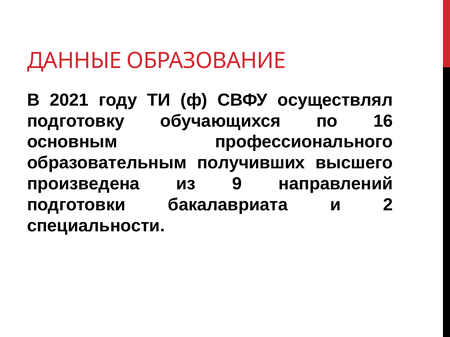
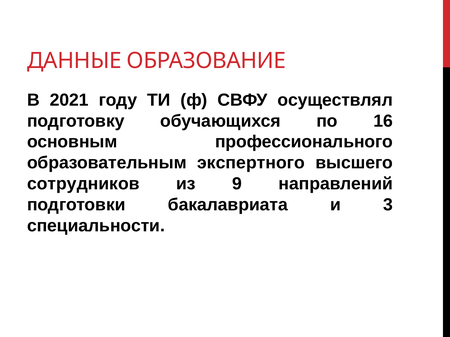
получивших: получивших -> экспертного
произведена: произведена -> сотрудников
2: 2 -> 3
